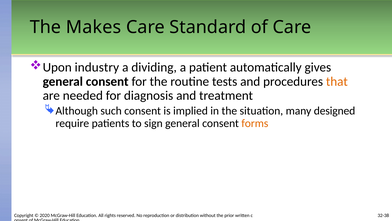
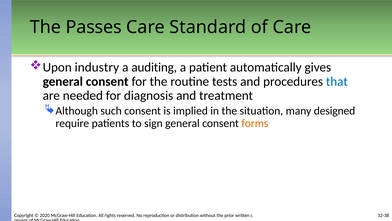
Makes: Makes -> Passes
dividing: dividing -> auditing
that colour: orange -> blue
